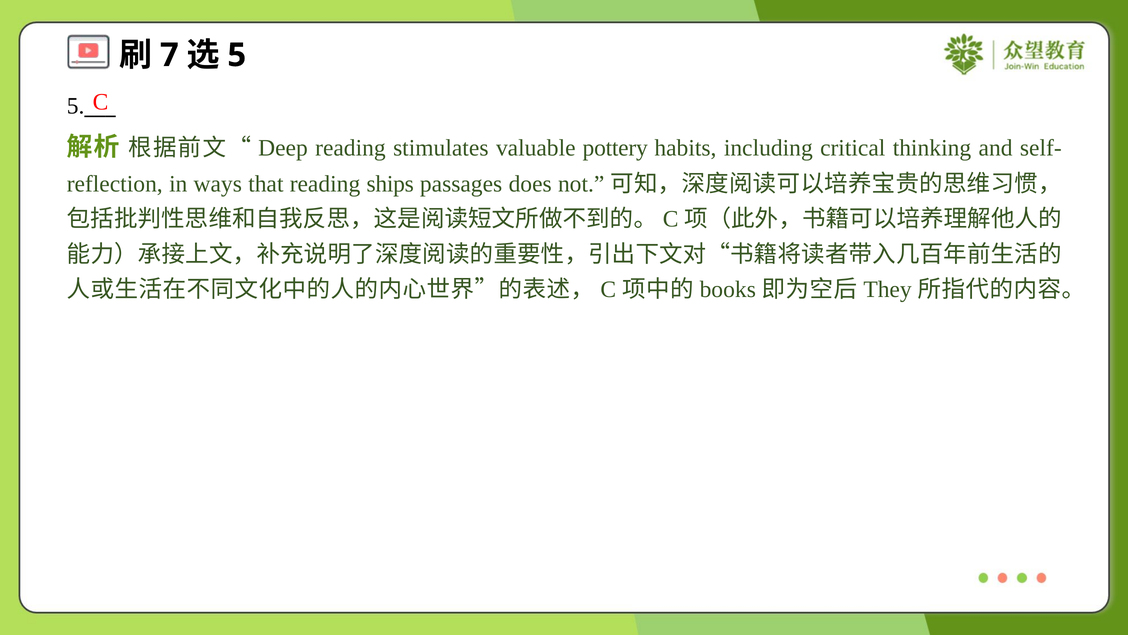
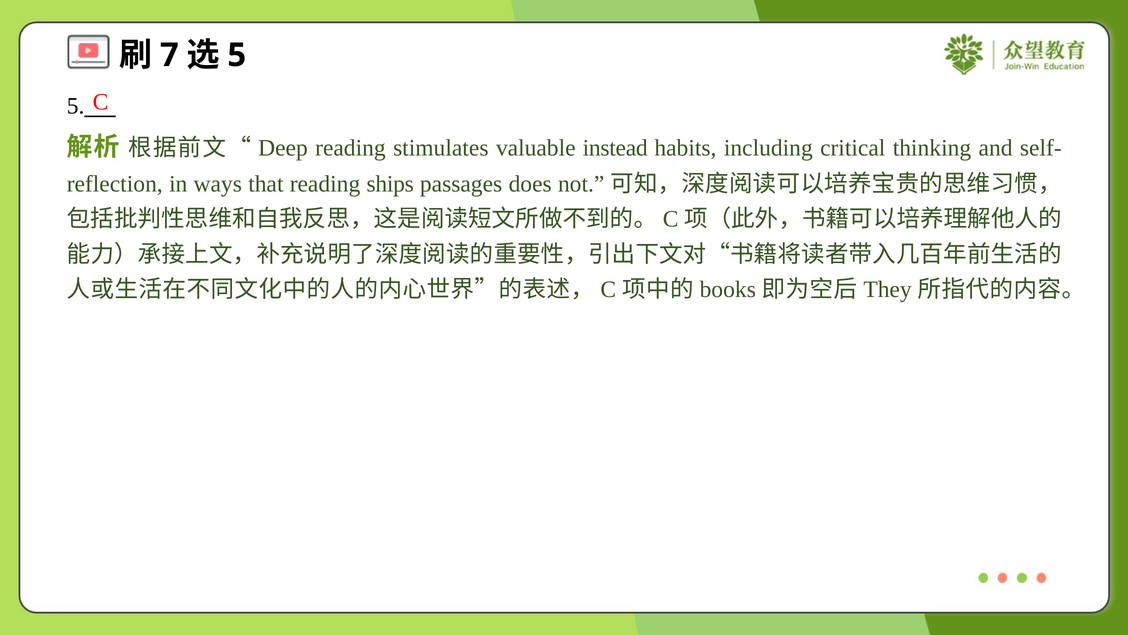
pottery: pottery -> instead
